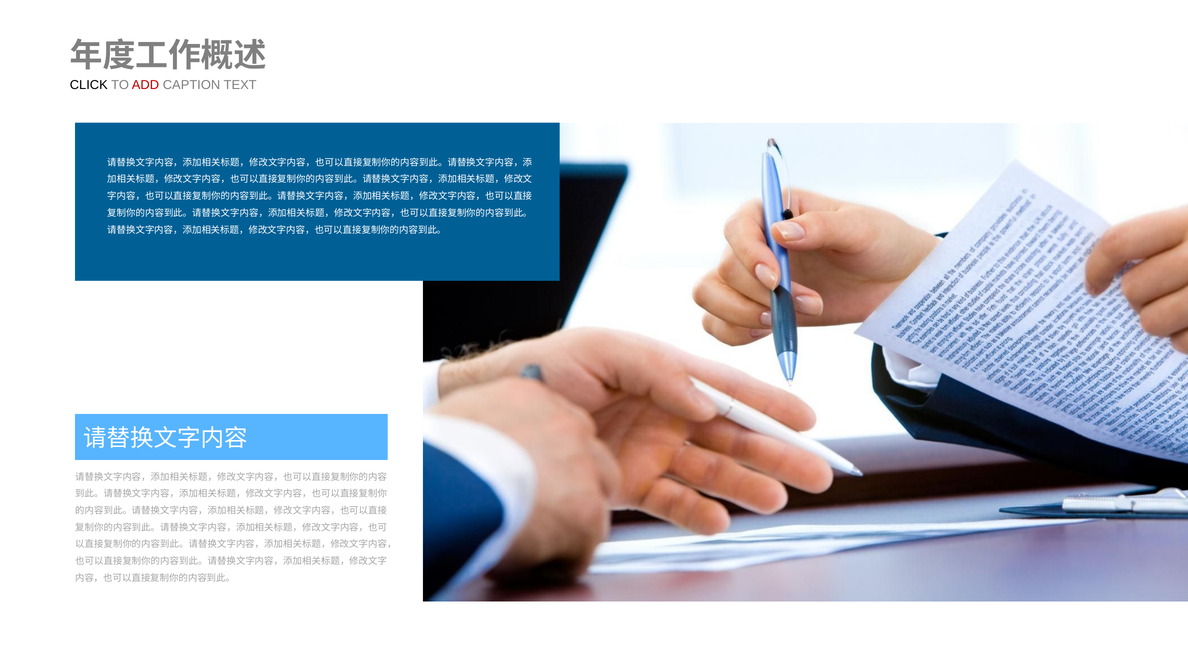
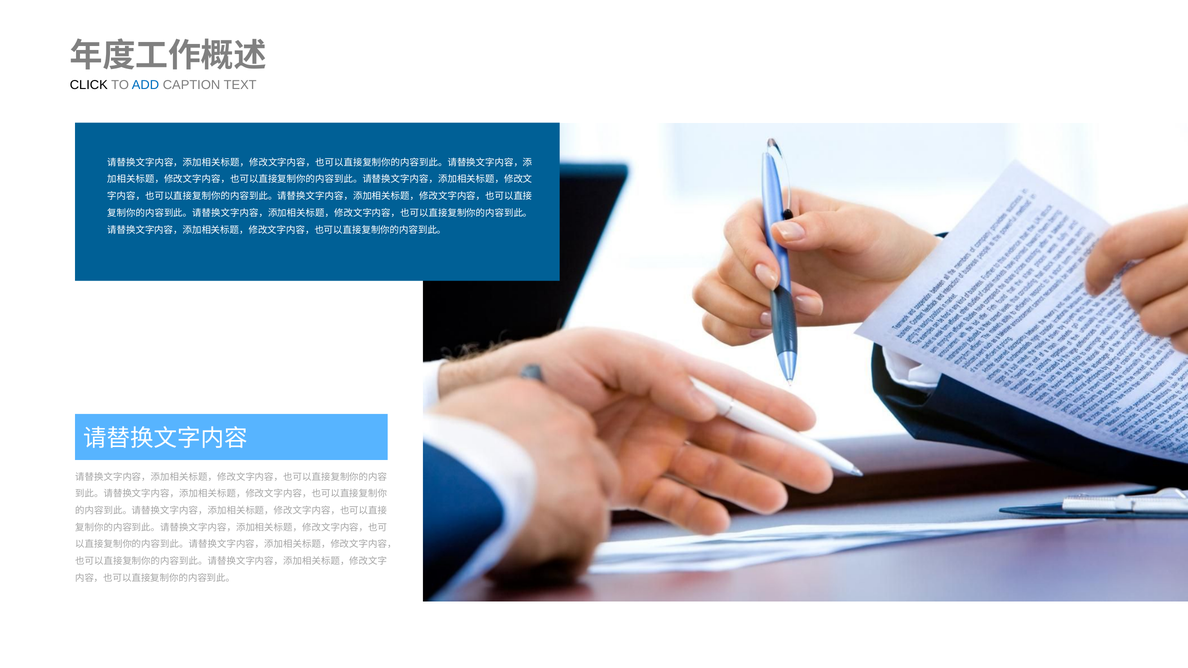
ADD colour: red -> blue
